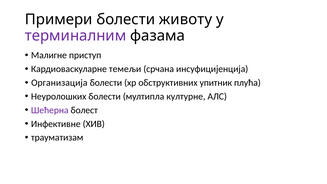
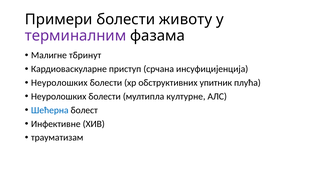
приступ: приступ -> тбринут
темељи: темељи -> приступ
Организација at (59, 83): Организација -> Неуролошких
Шећерна colour: purple -> blue
